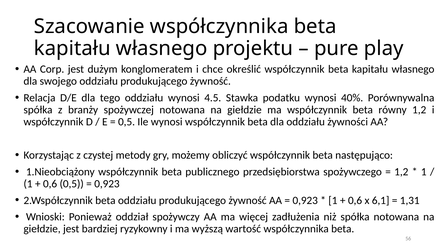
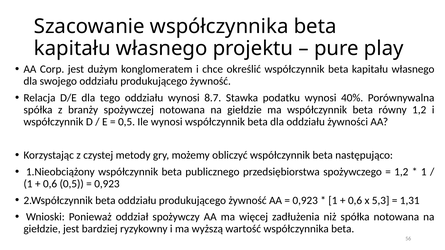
4.5: 4.5 -> 8.7
6,1: 6,1 -> 5,3
